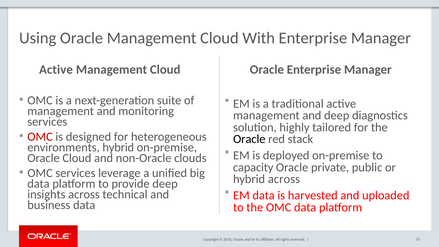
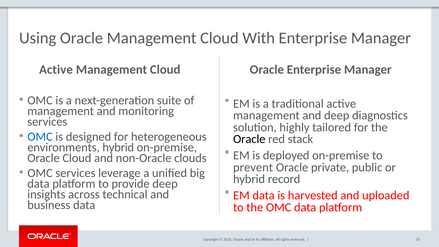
OMC at (40, 137) colour: red -> blue
capacity: capacity -> prevent
hybrid across: across -> record
